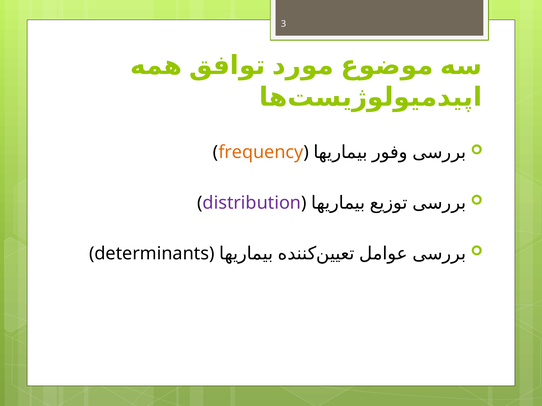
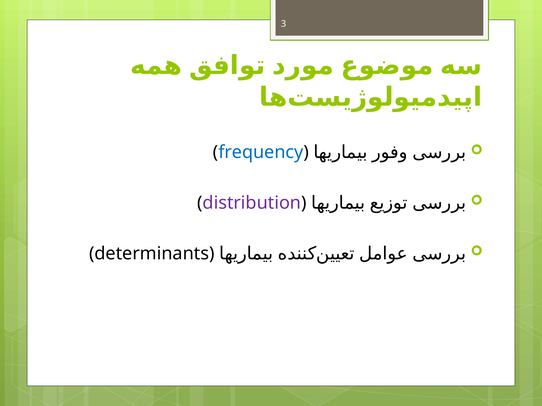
frequency colour: orange -> blue
